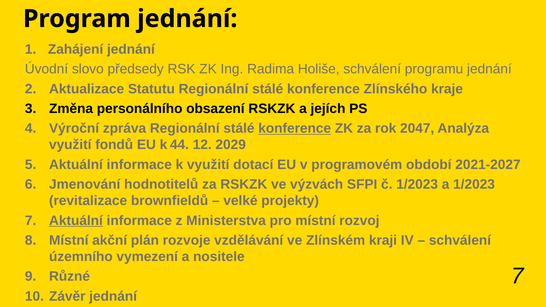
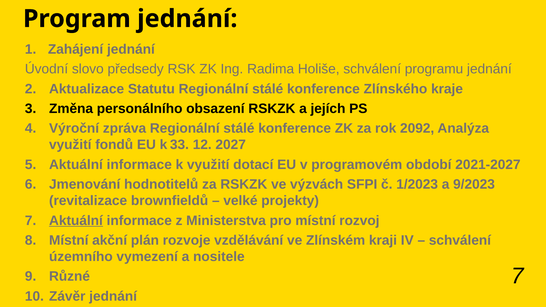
konference at (295, 128) underline: present -> none
2047: 2047 -> 2092
44: 44 -> 33
2029: 2029 -> 2027
a 1/2023: 1/2023 -> 9/2023
